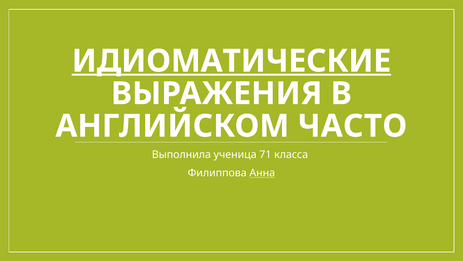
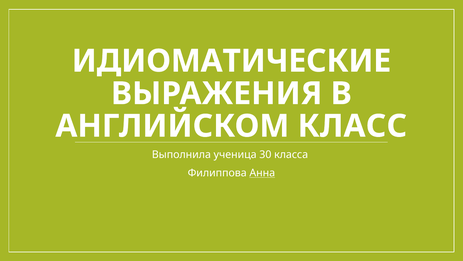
ИДИОМАТИЧЕСКИЕ underline: present -> none
ЧАСТО: ЧАСТО -> КЛАСС
71: 71 -> 30
